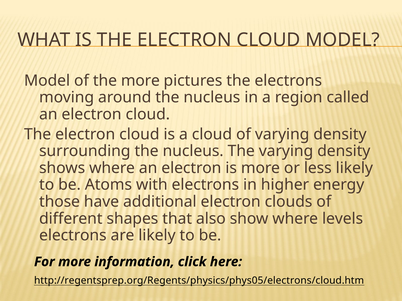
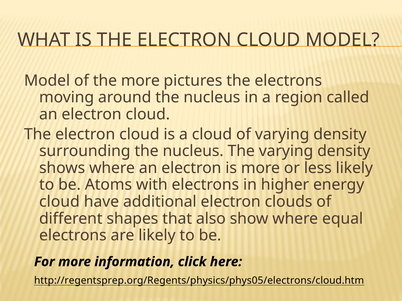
those at (60, 202): those -> cloud
levels: levels -> equal
